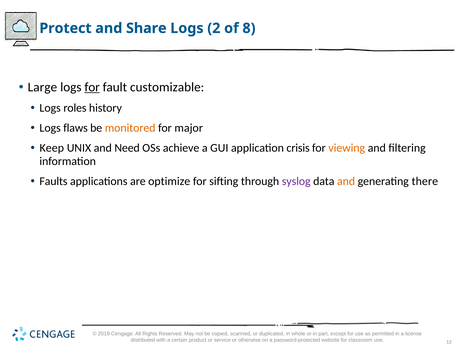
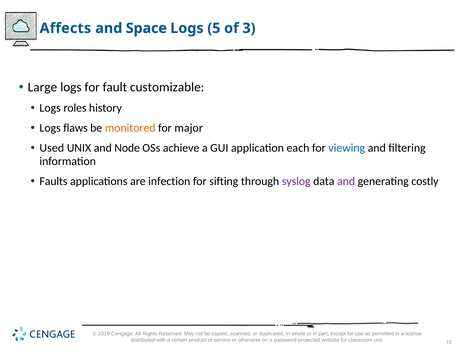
Protect: Protect -> Affects
Share: Share -> Space
2: 2 -> 5
8: 8 -> 3
for at (92, 87) underline: present -> none
Keep: Keep -> Used
Need: Need -> Node
crisis: crisis -> each
viewing colour: orange -> blue
optimize: optimize -> infection
and at (346, 181) colour: orange -> purple
there: there -> costly
